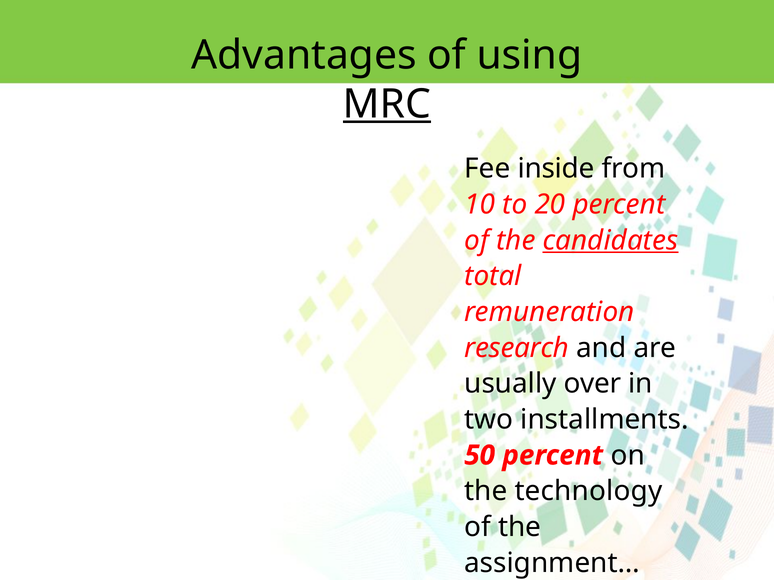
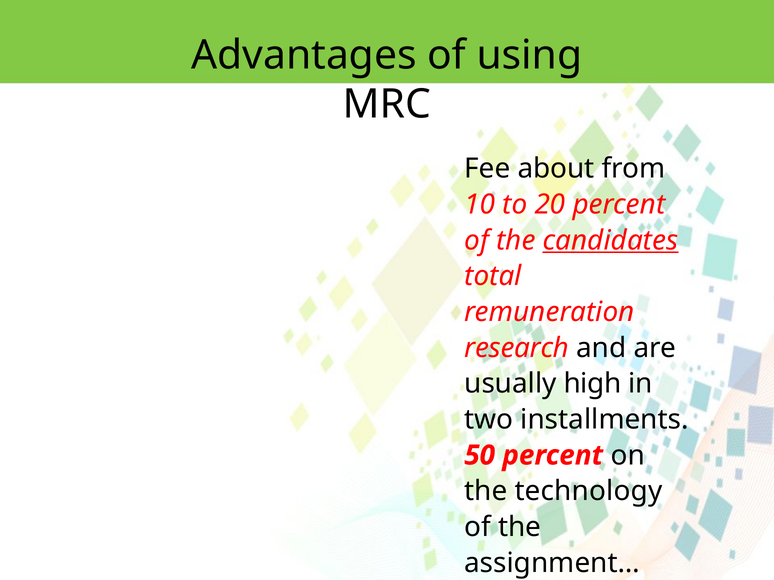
MRC underline: present -> none
inside: inside -> about
over: over -> high
